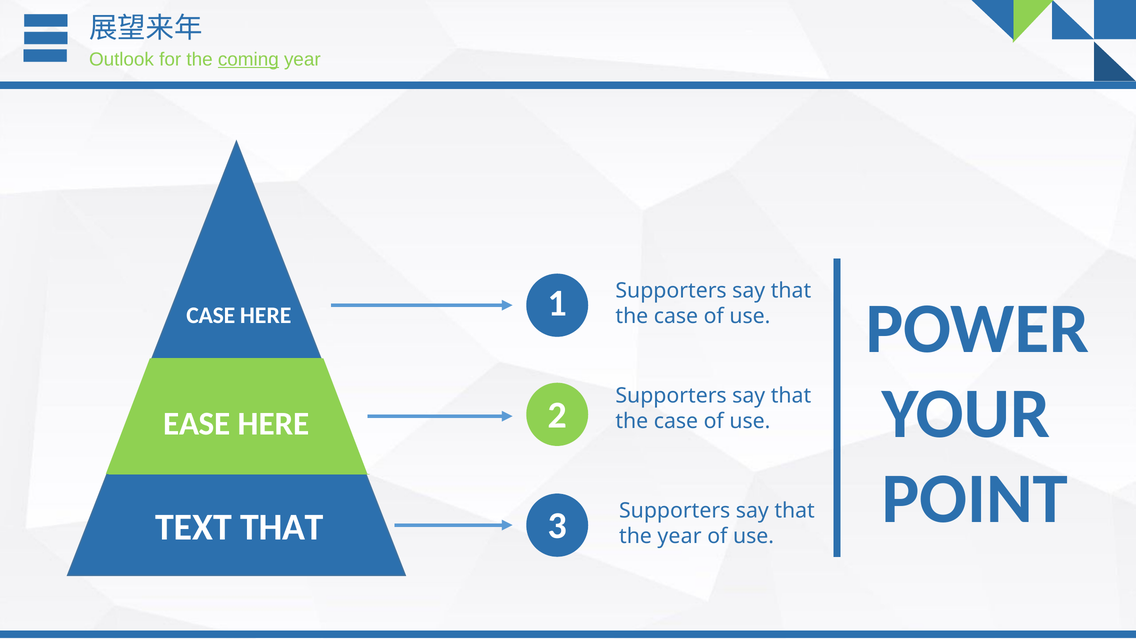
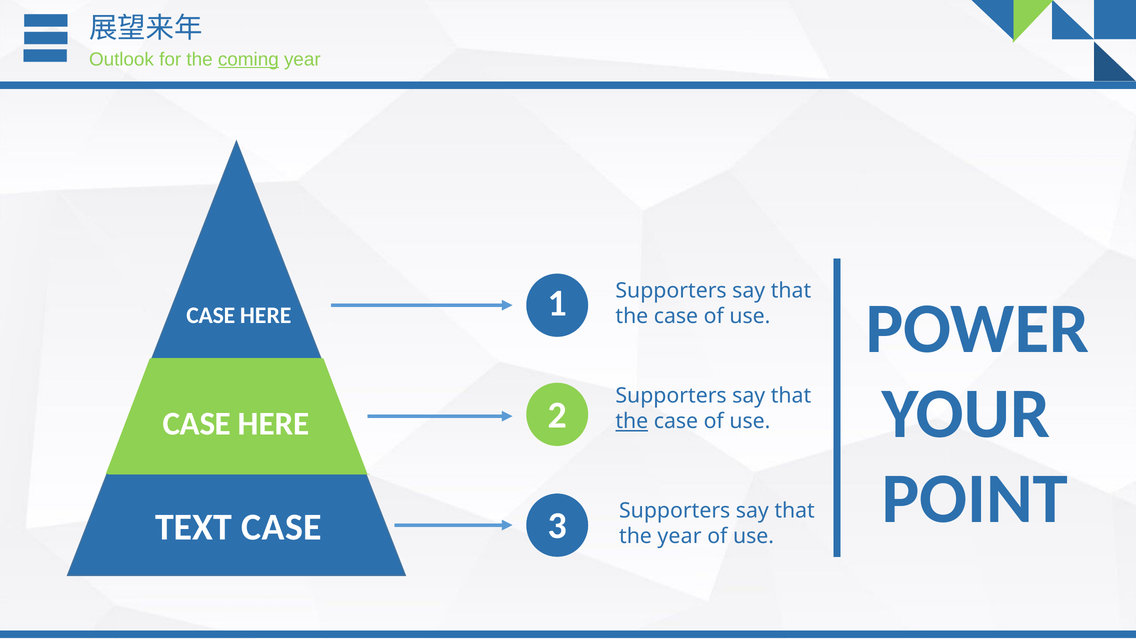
EASE at (197, 424): EASE -> CASE
the at (632, 421) underline: none -> present
TEXT THAT: THAT -> CASE
